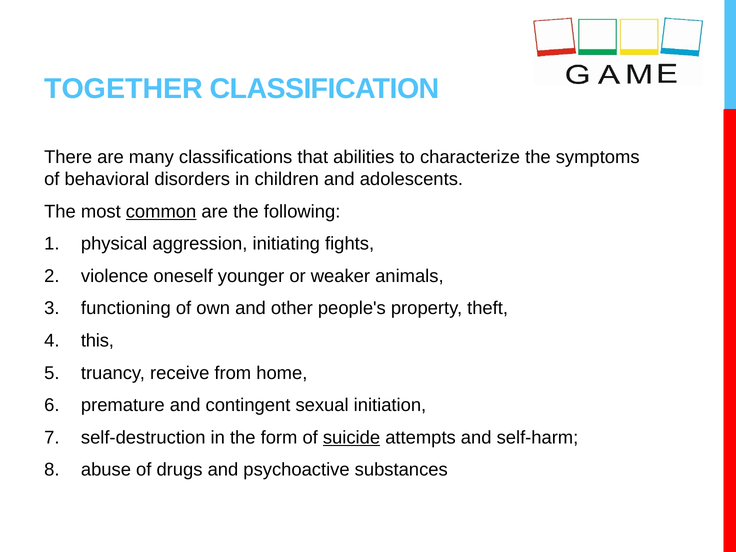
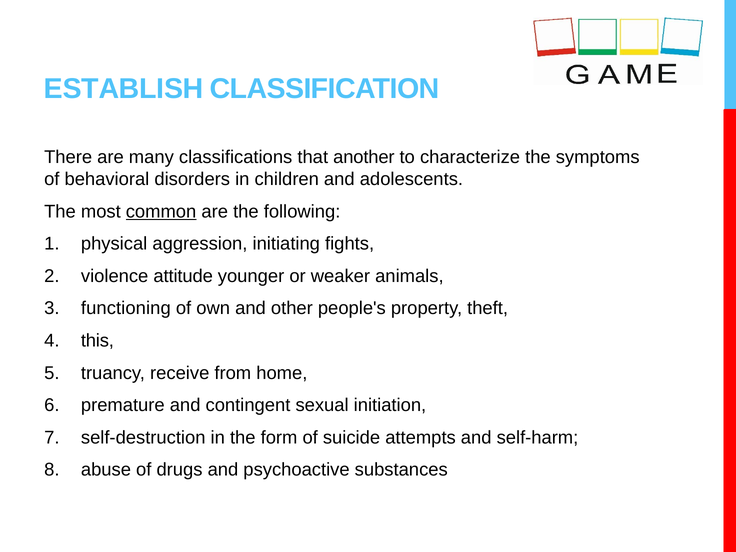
TOGETHER: TOGETHER -> ESTABLISH
abilities: abilities -> another
oneself: oneself -> attitude
suicide underline: present -> none
